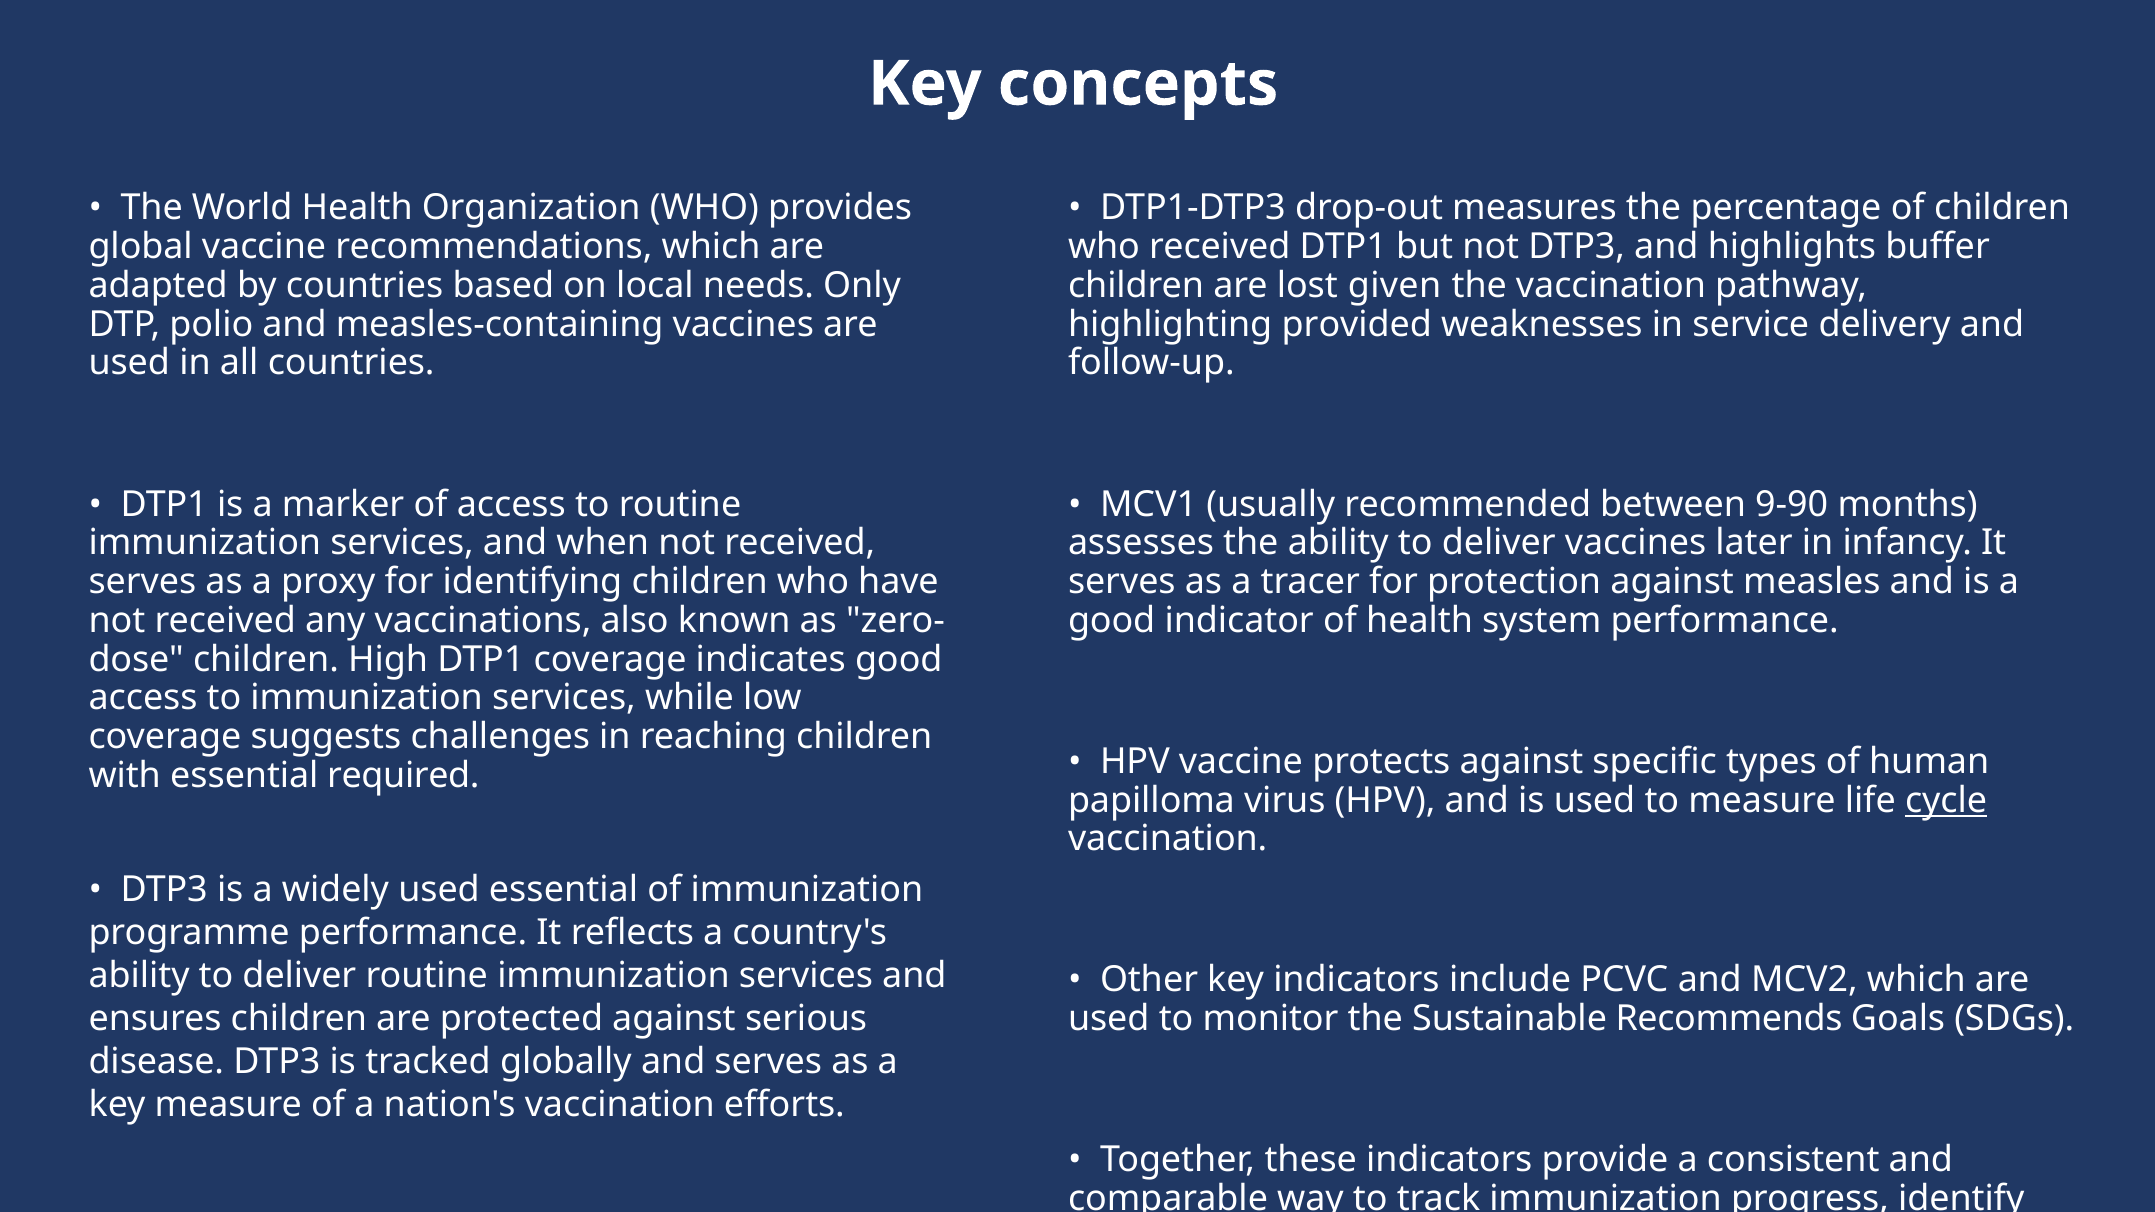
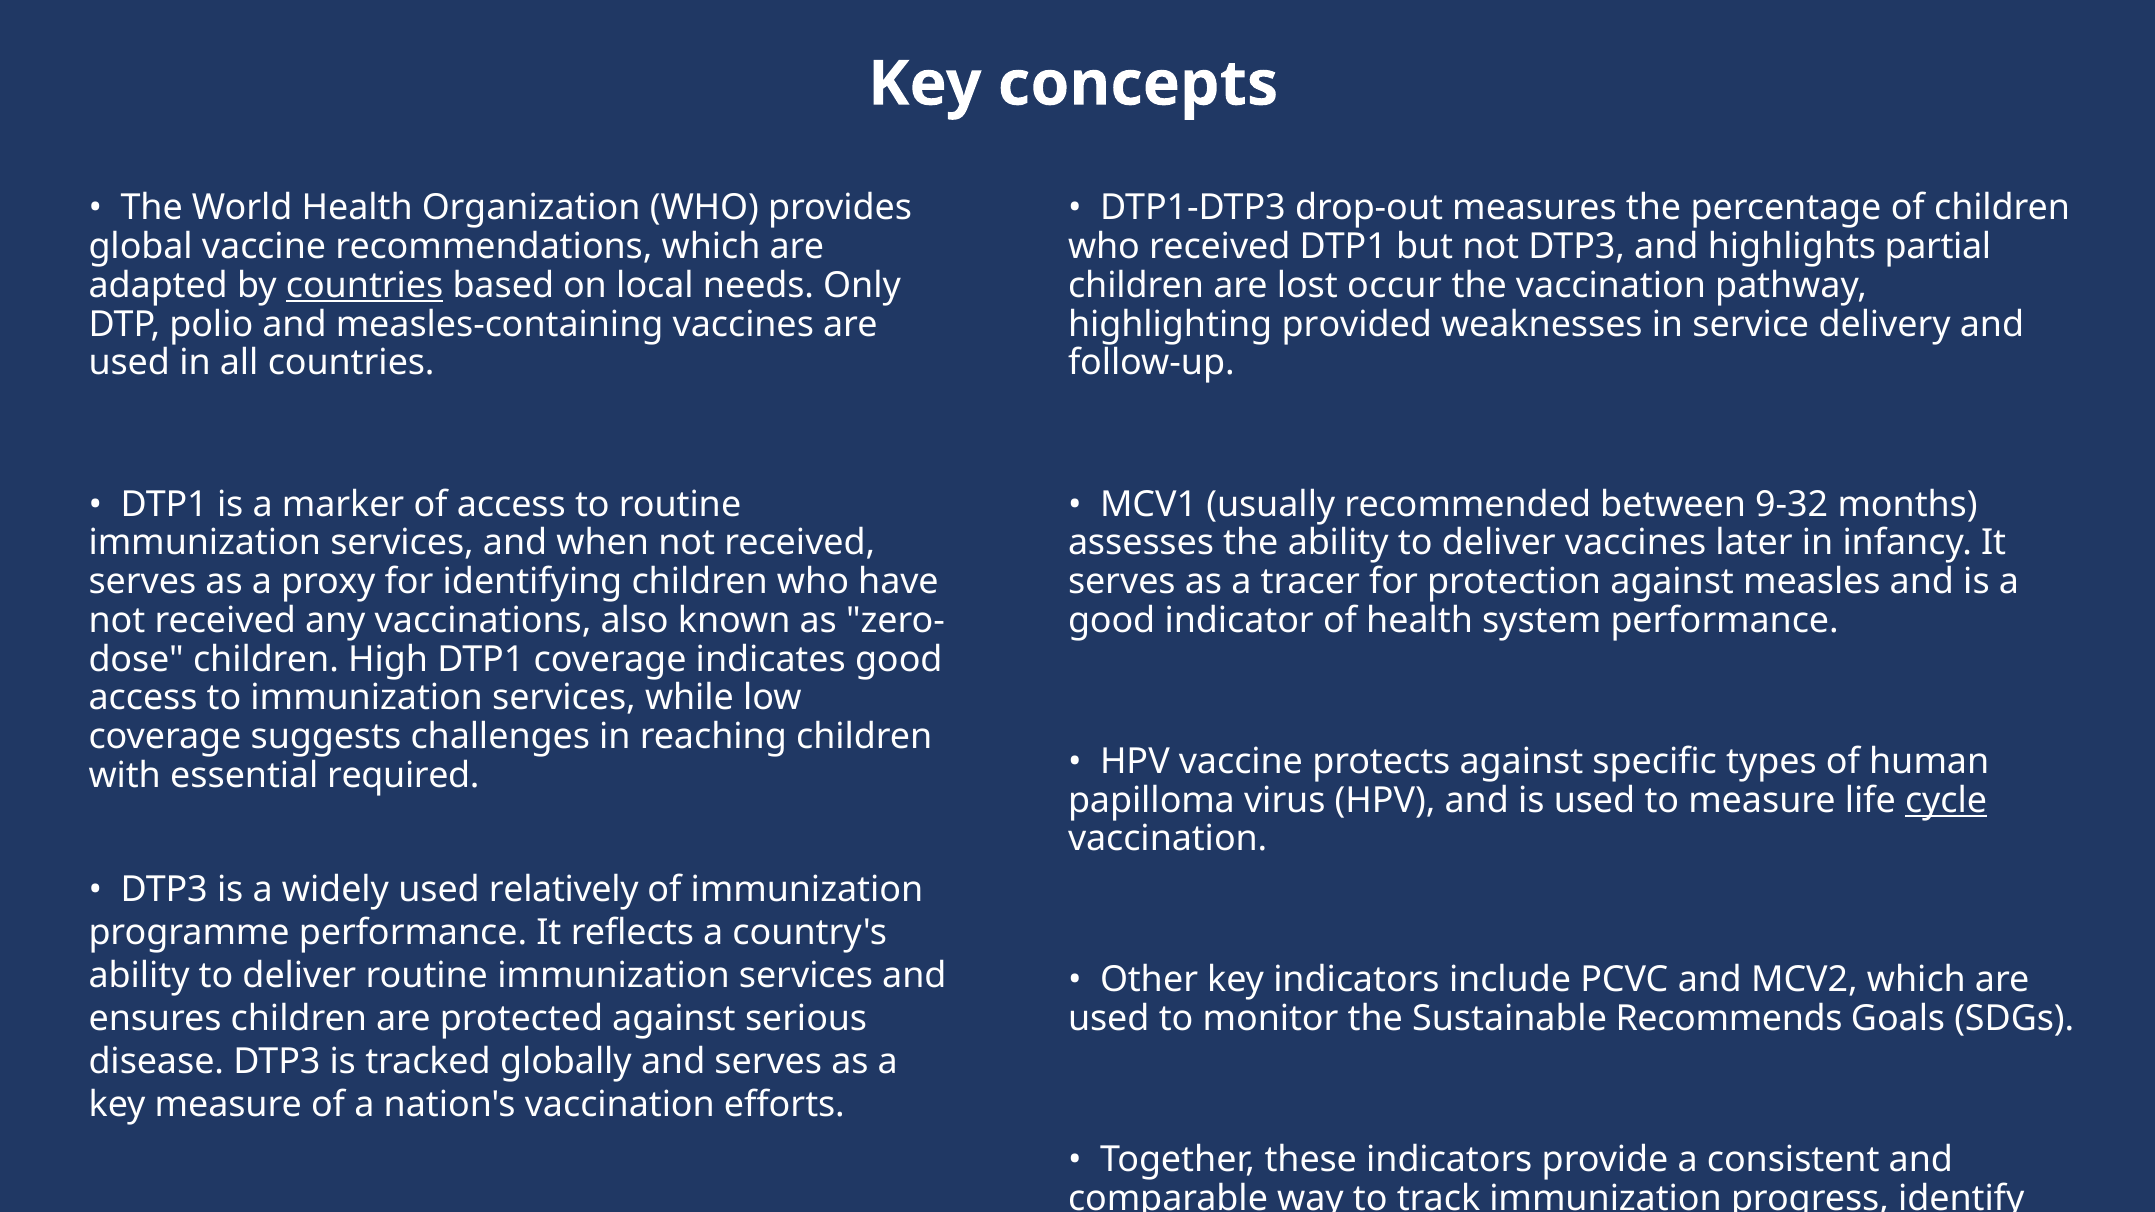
buffer: buffer -> partial
countries at (365, 286) underline: none -> present
given: given -> occur
9-90: 9-90 -> 9-32
used essential: essential -> relatively
